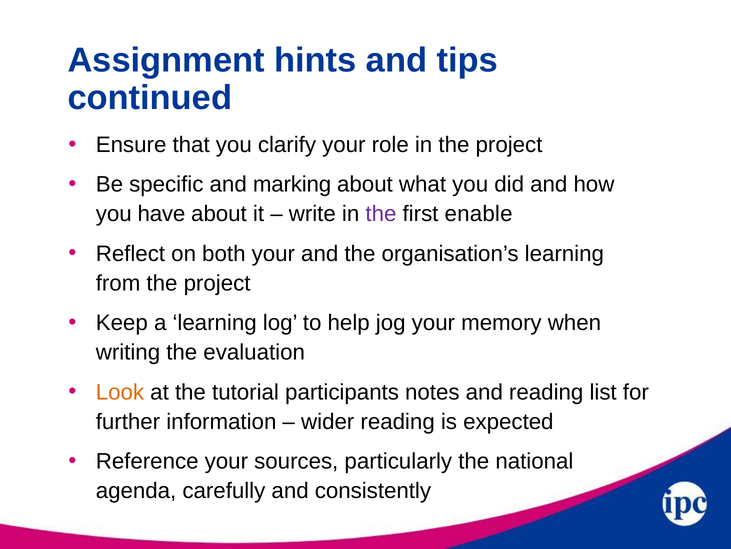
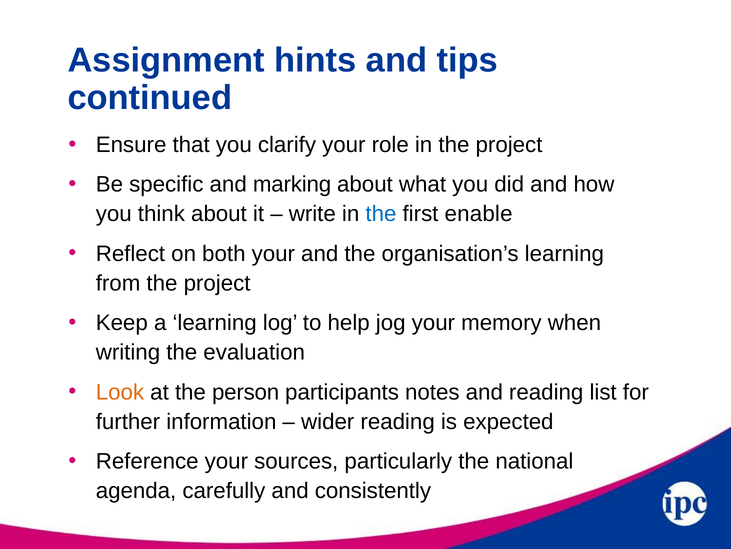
have: have -> think
the at (381, 214) colour: purple -> blue
tutorial: tutorial -> person
